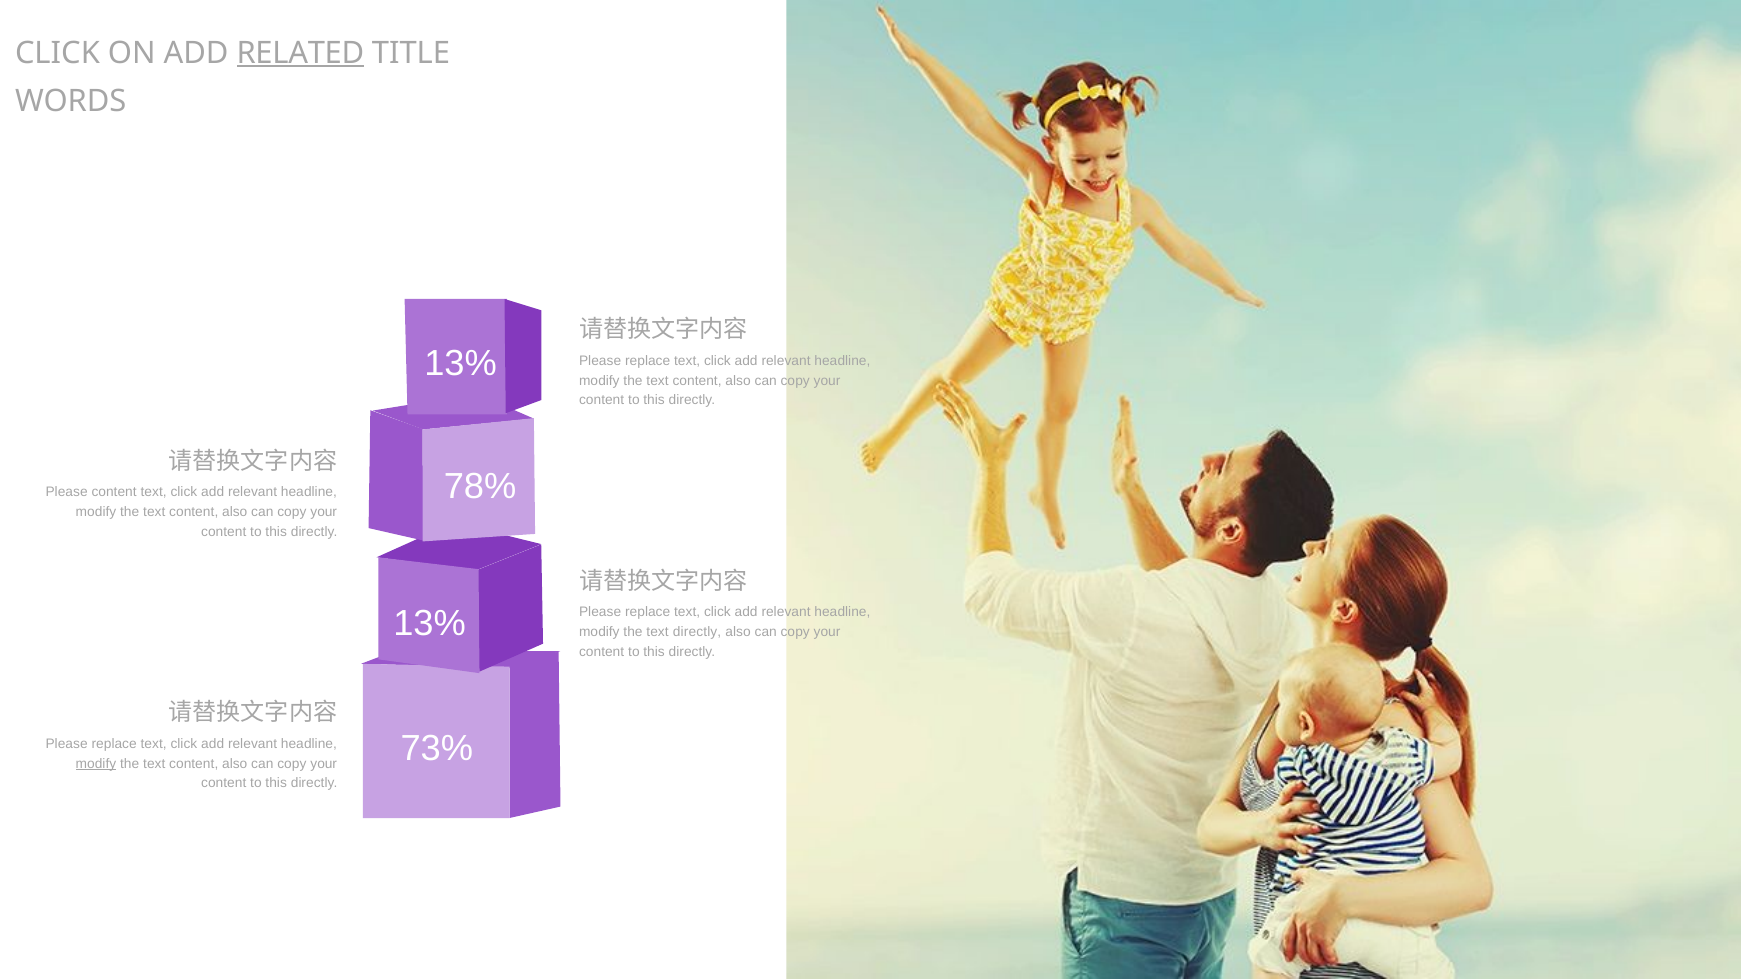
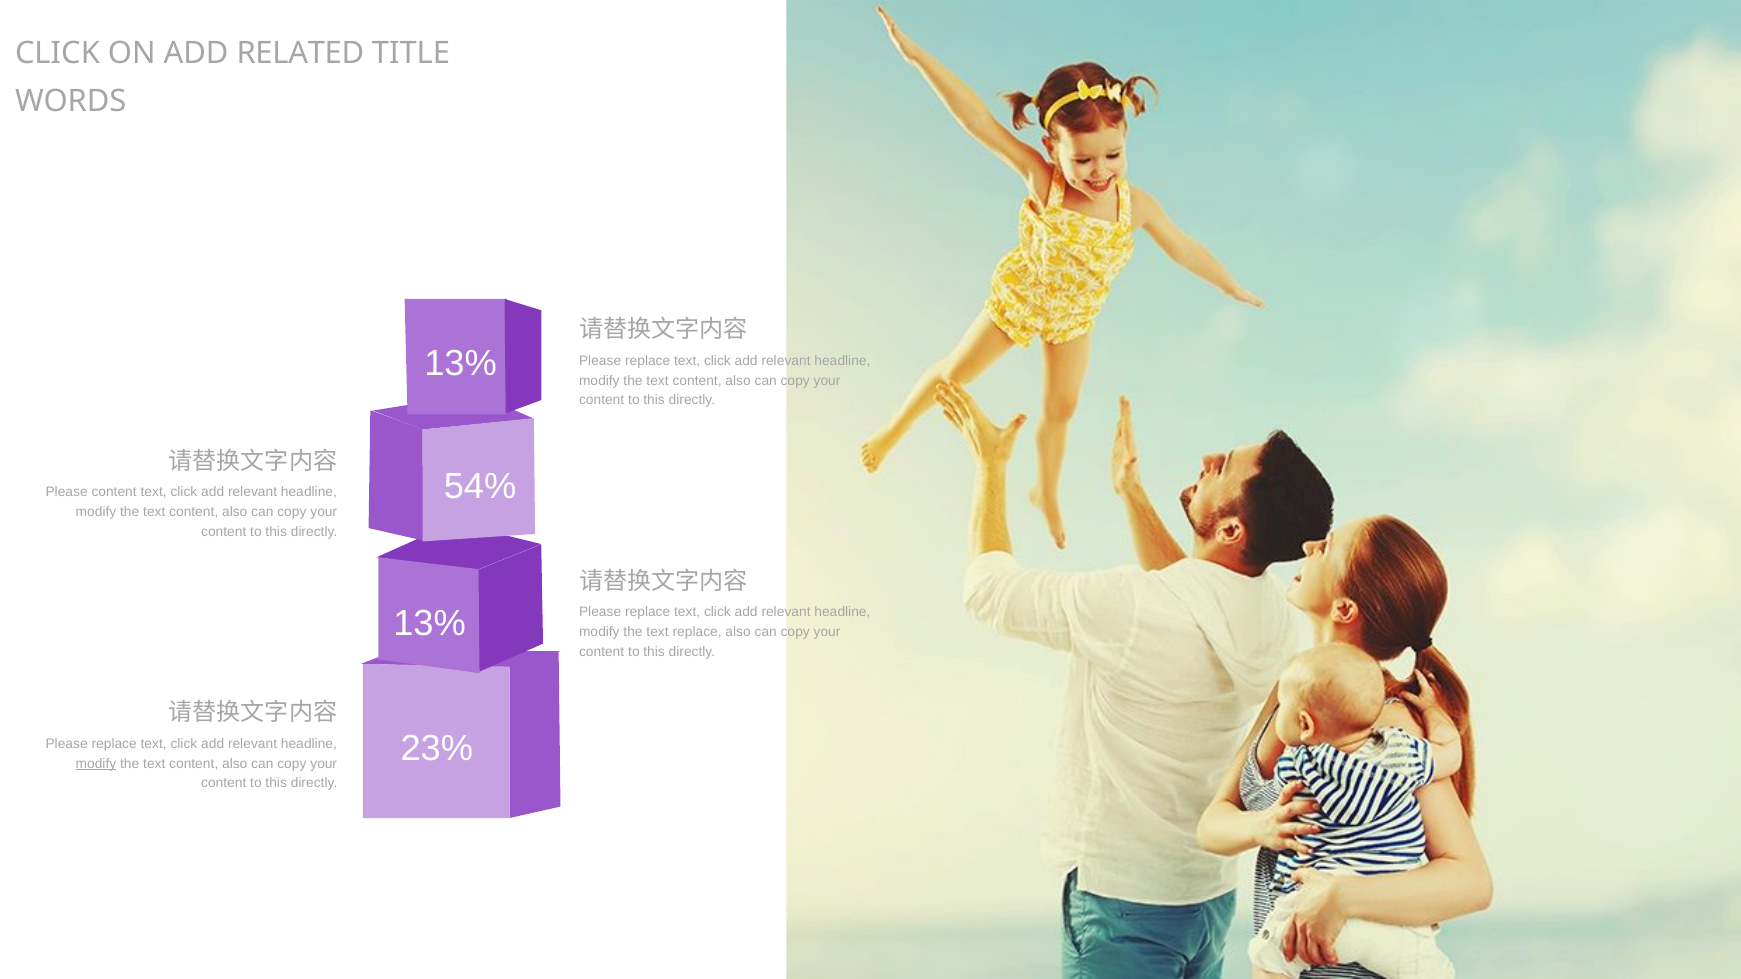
RELATED underline: present -> none
78%: 78% -> 54%
text directly: directly -> replace
73%: 73% -> 23%
